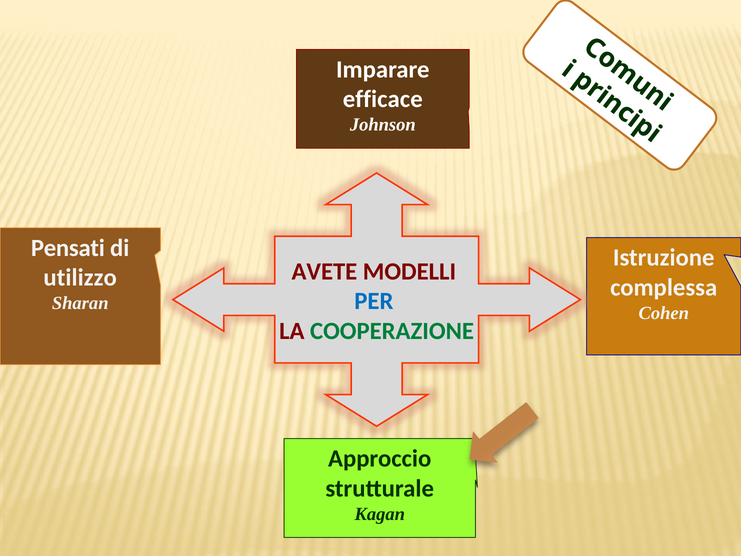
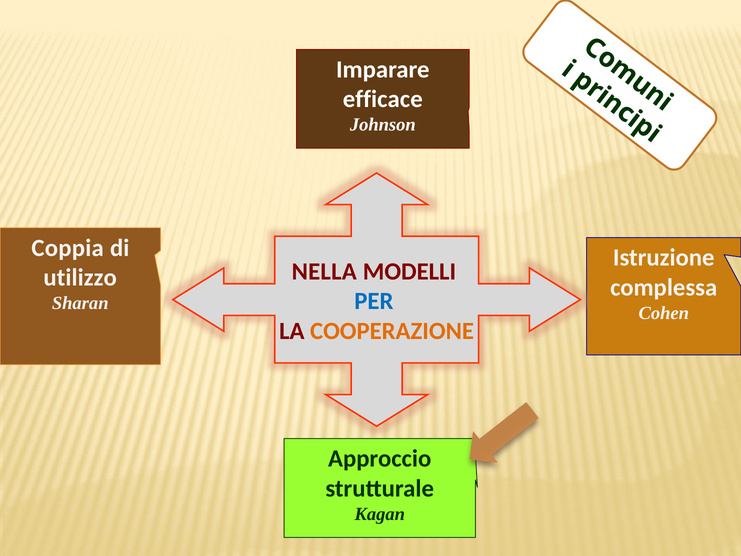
Pensati: Pensati -> Coppia
AVETE: AVETE -> NELLA
COOPERAZIONE colour: green -> orange
